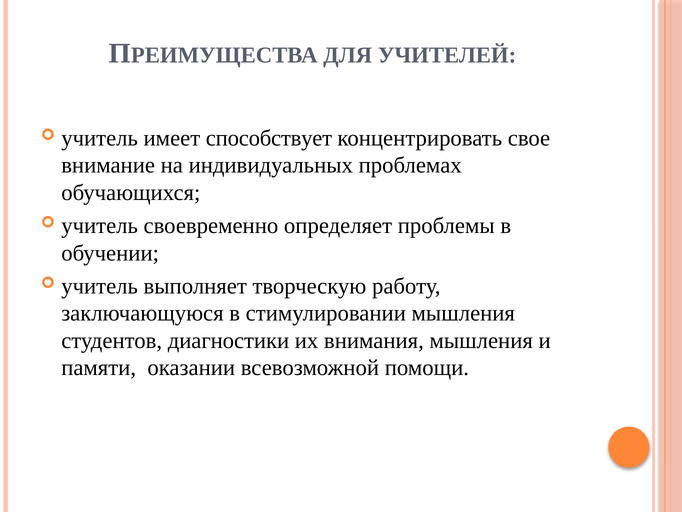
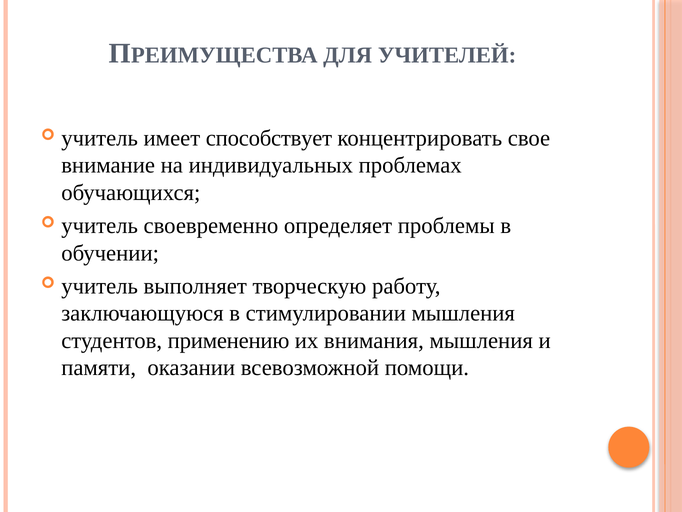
диагностики: диагностики -> применению
